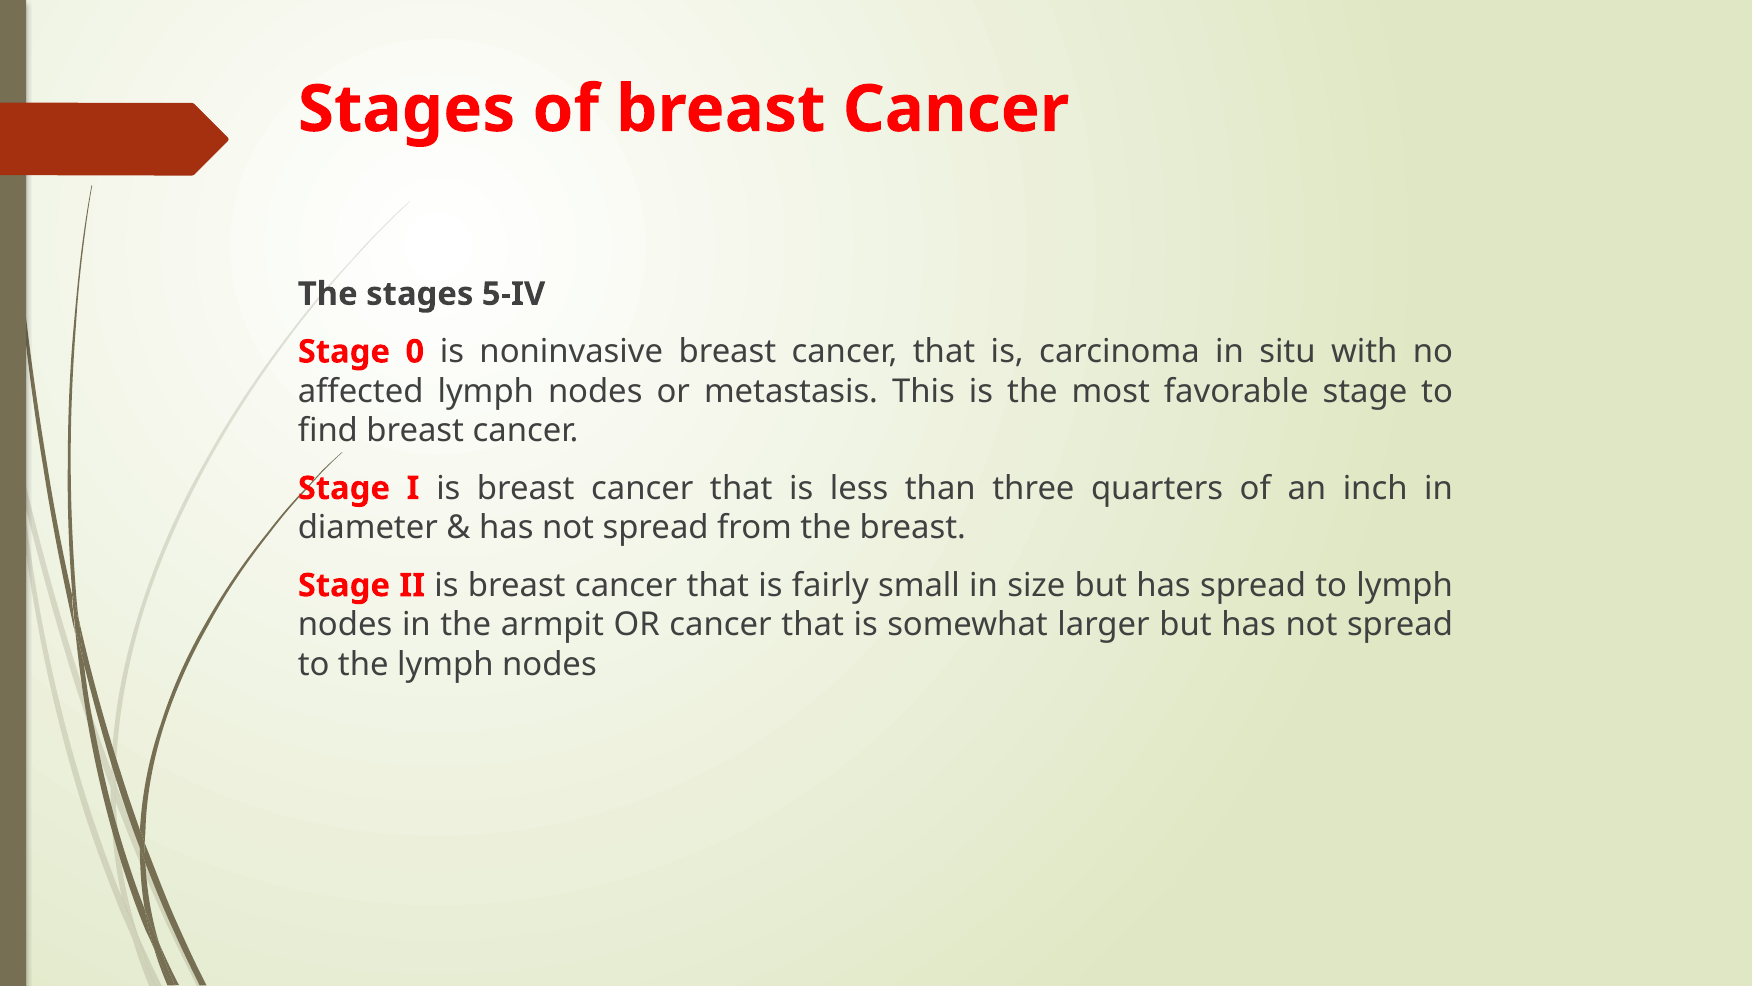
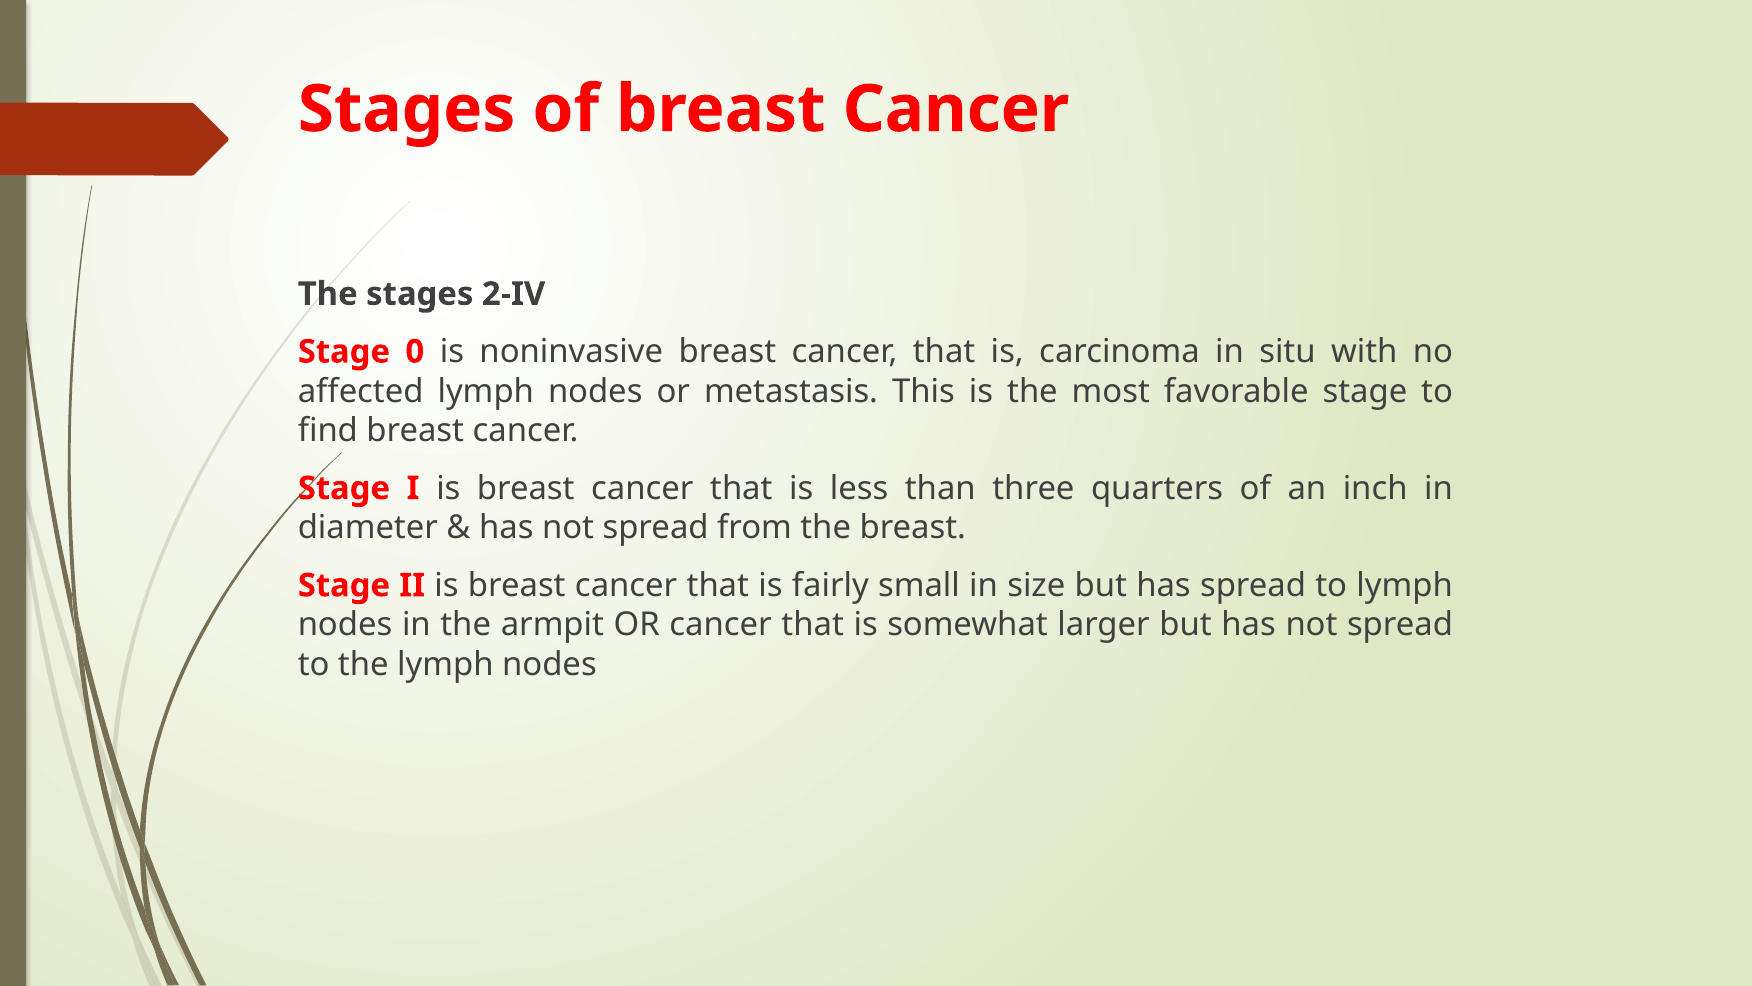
5-IV: 5-IV -> 2-IV
